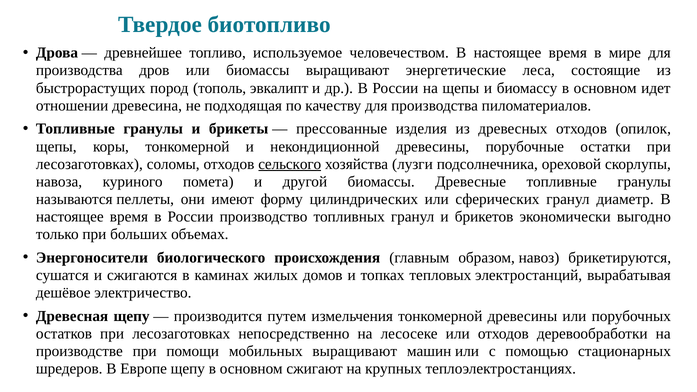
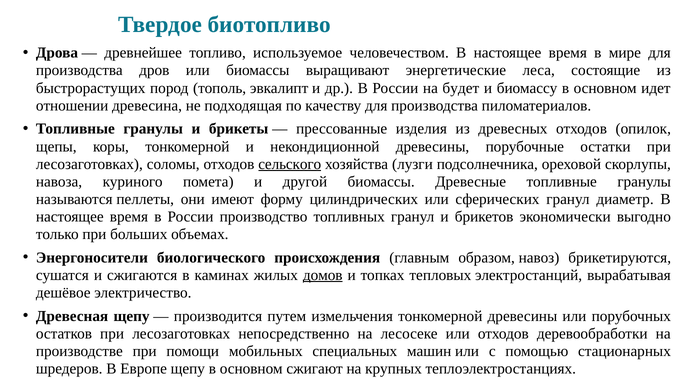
на щепы: щепы -> будет
домов underline: none -> present
мобильных выращивают: выращивают -> специальных
